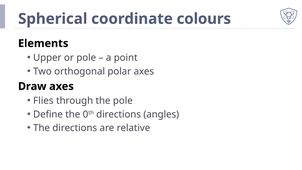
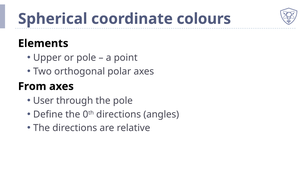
Draw: Draw -> From
Flies: Flies -> User
